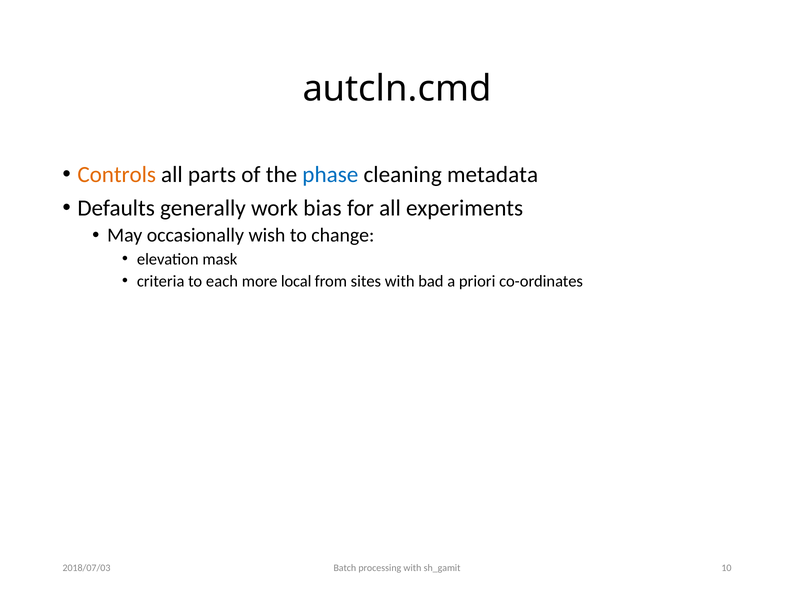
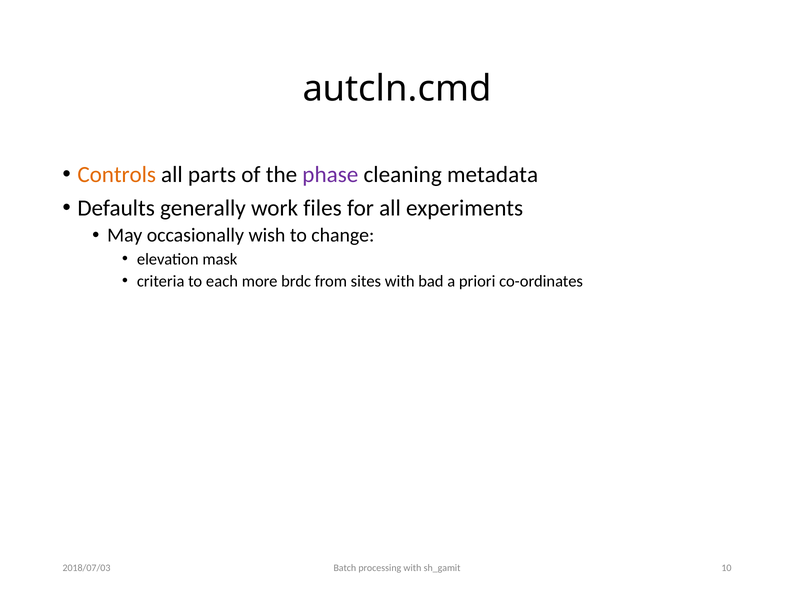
phase colour: blue -> purple
bias: bias -> files
local: local -> brdc
